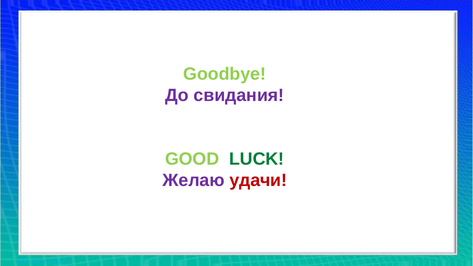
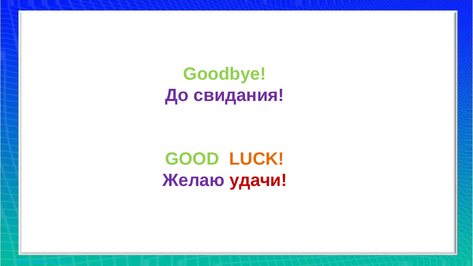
LUCK colour: green -> orange
